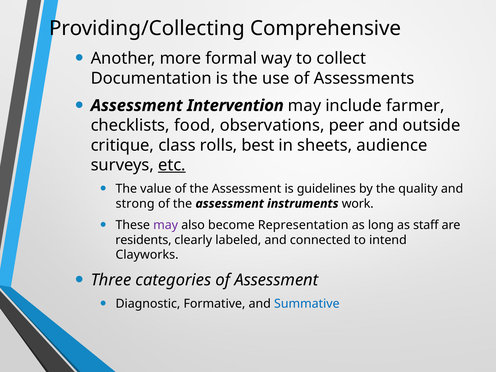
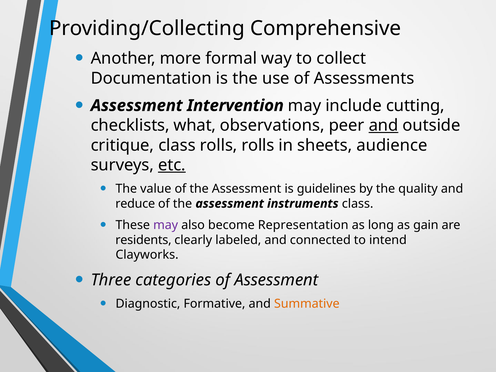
farmer: farmer -> cutting
food: food -> what
and at (384, 125) underline: none -> present
rolls best: best -> rolls
strong: strong -> reduce
instruments work: work -> class
staff: staff -> gain
Summative colour: blue -> orange
